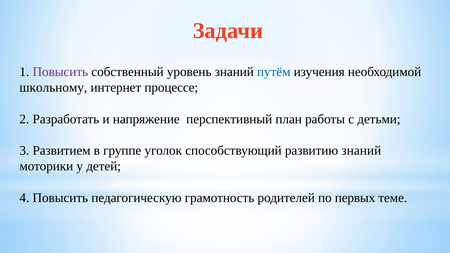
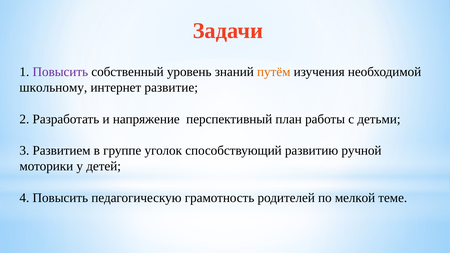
путём colour: blue -> orange
процессе: процессе -> развитие
развитию знаний: знаний -> ручной
первых: первых -> мелкой
